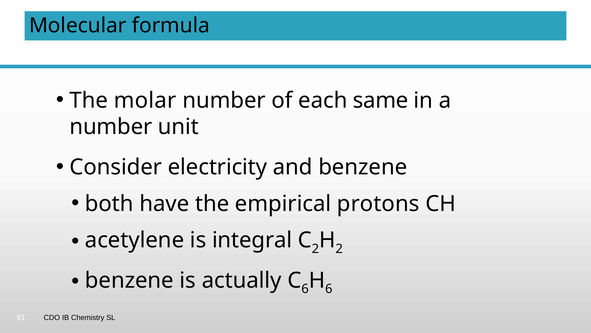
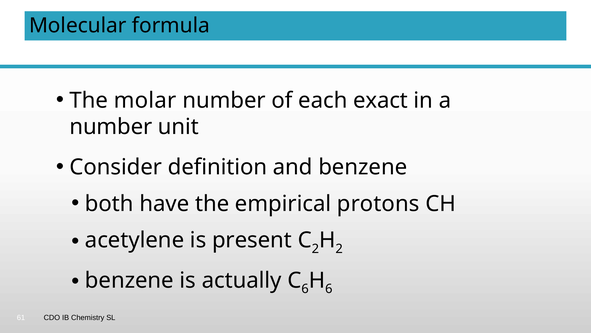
same: same -> exact
electricity: electricity -> definition
integral: integral -> present
